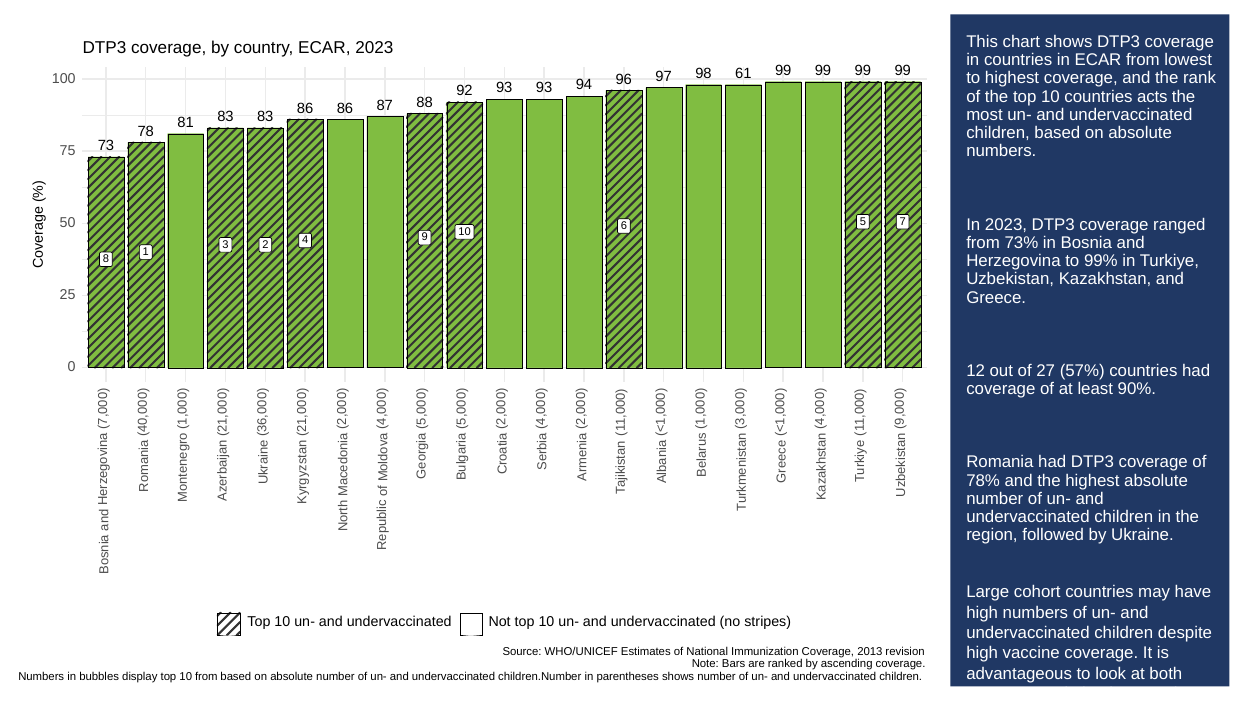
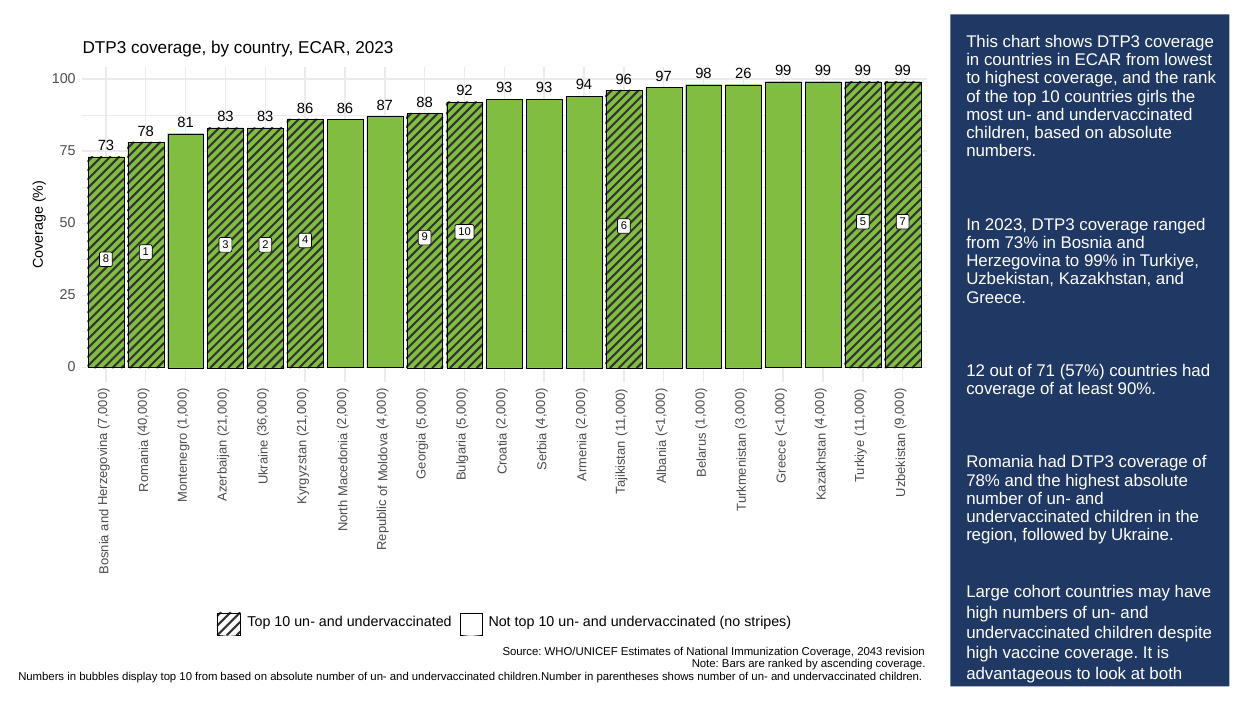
61: 61 -> 26
acts: acts -> girls
27: 27 -> 71
2013: 2013 -> 2043
